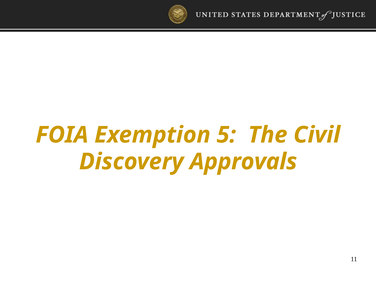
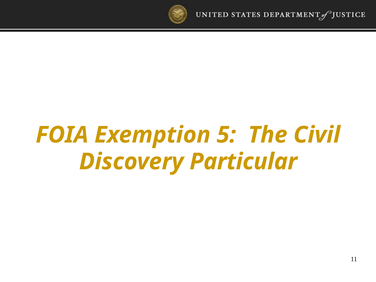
Approvals: Approvals -> Particular
